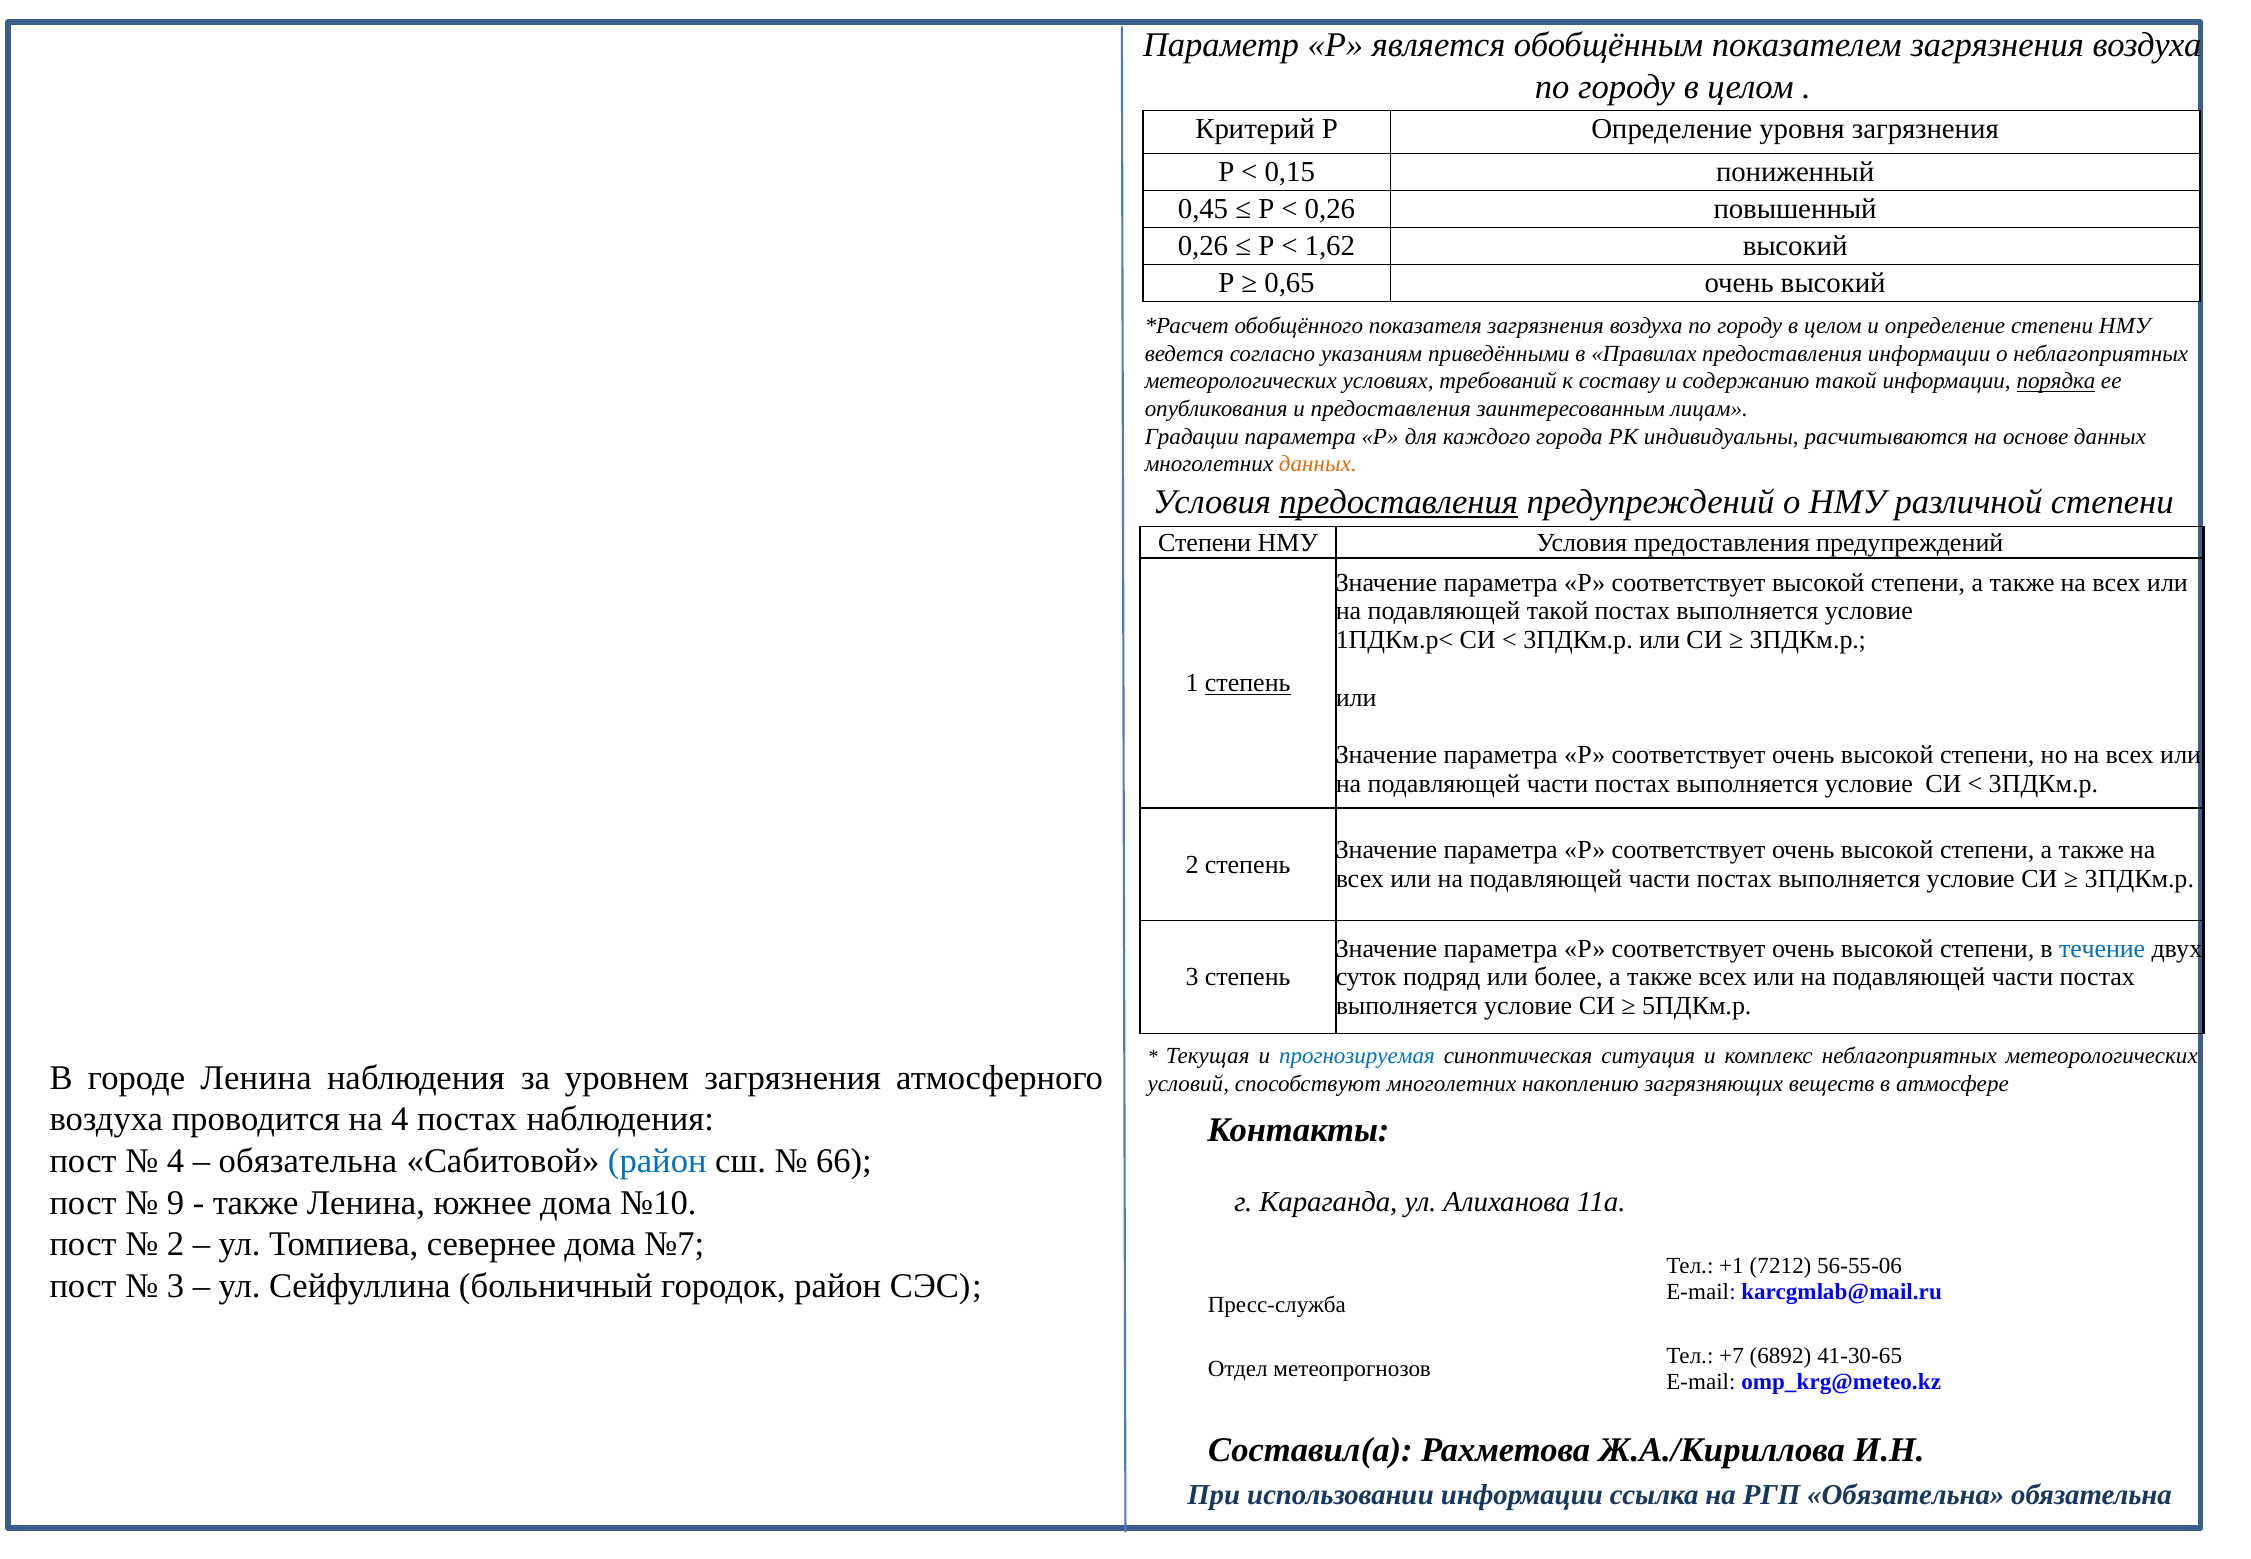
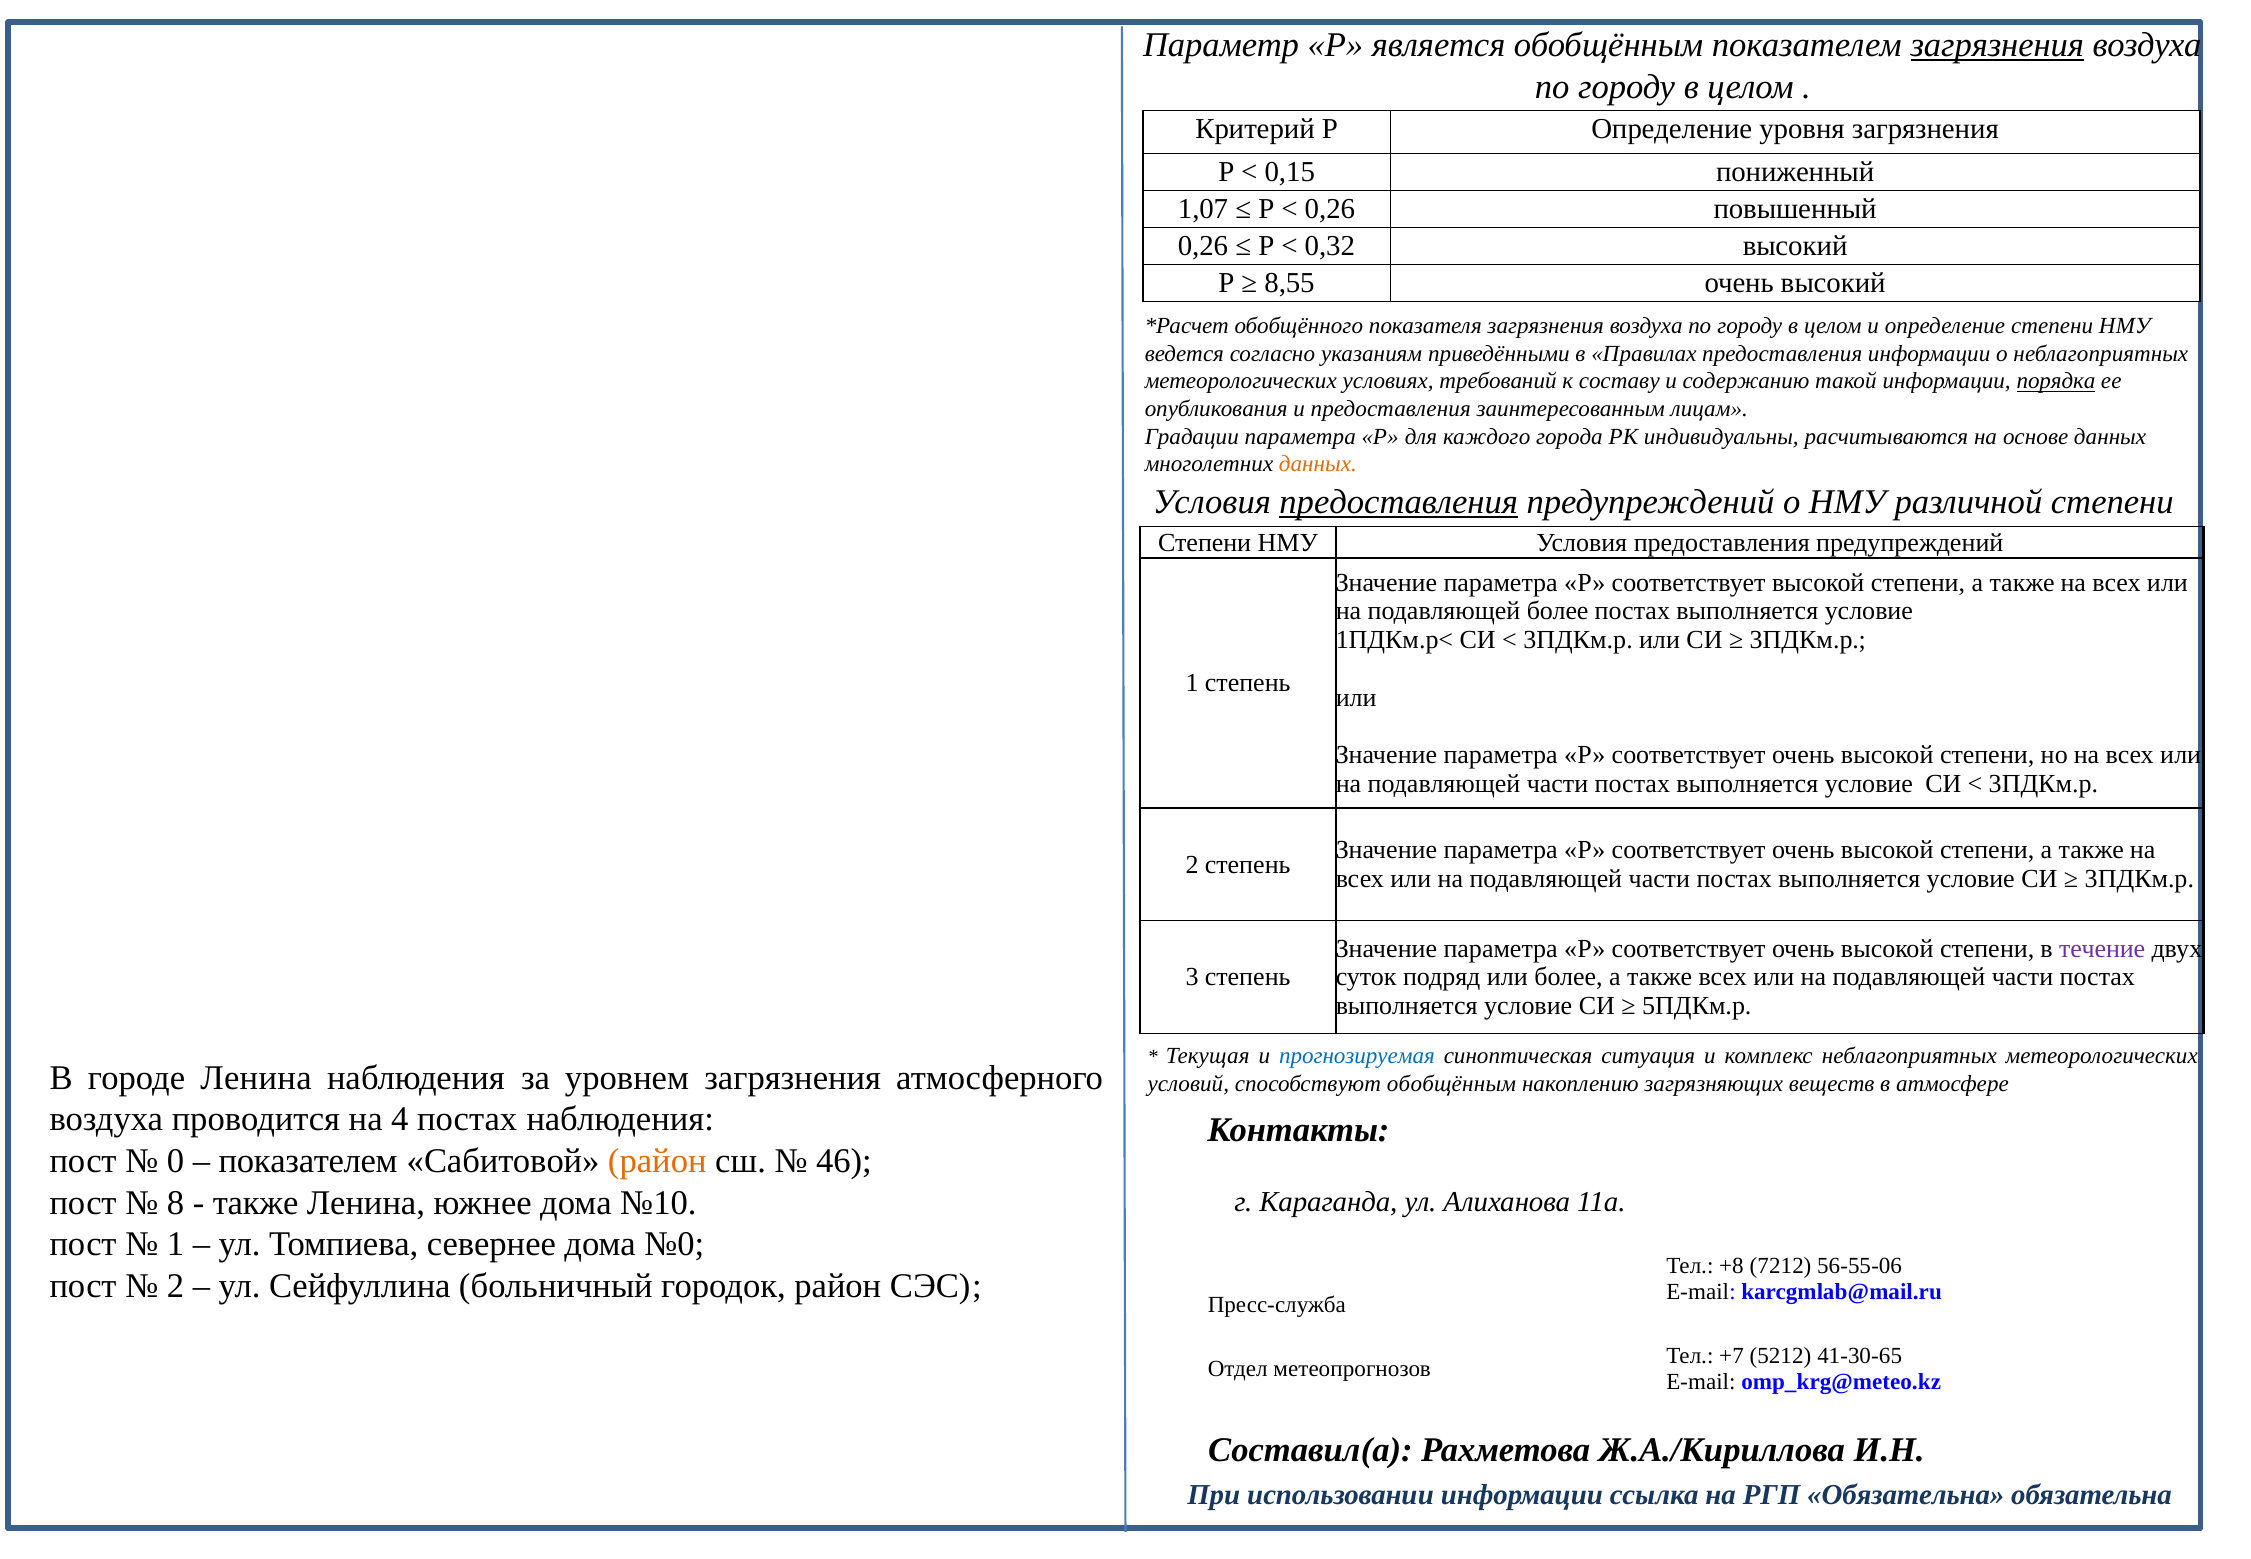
загрязнения at (1997, 46) underline: none -> present
0,45: 0,45 -> 1,07
1,62: 1,62 -> 0,32
0,65: 0,65 -> 8,55
подавляющей такой: такой -> более
степень at (1248, 683) underline: present -> none
течение colour: blue -> purple
способствуют многолетних: многолетних -> обобщённым
4 at (175, 1161): 4 -> 0
обязательна at (308, 1161): обязательна -> показателем
район at (657, 1161) colour: blue -> orange
66: 66 -> 46
9: 9 -> 8
2 at (175, 1244): 2 -> 1
№7: №7 -> №0
+1: +1 -> +8
3 at (175, 1285): 3 -> 2
6892: 6892 -> 5212
